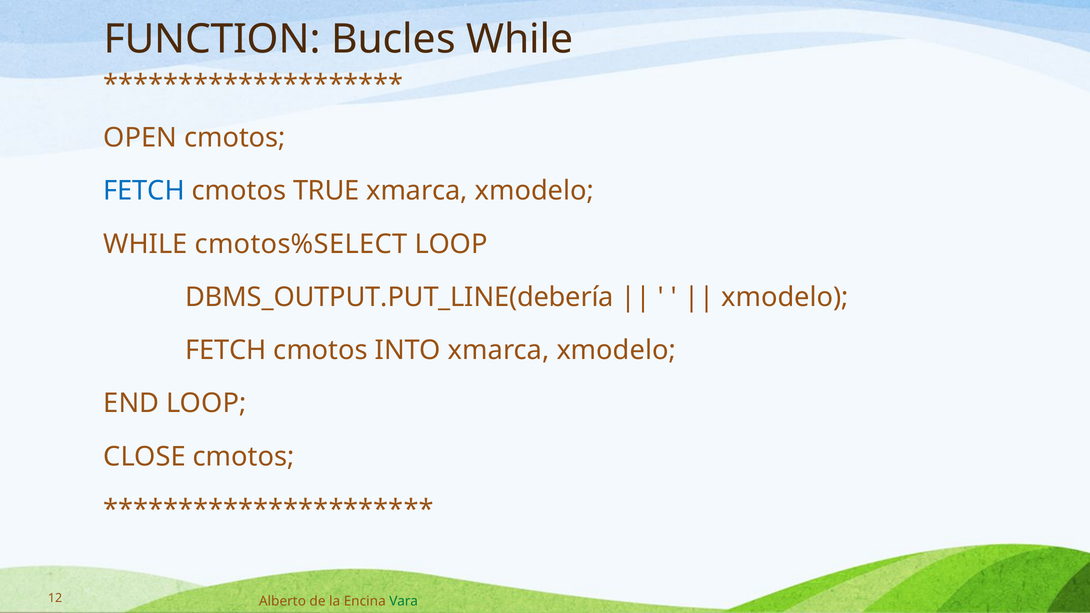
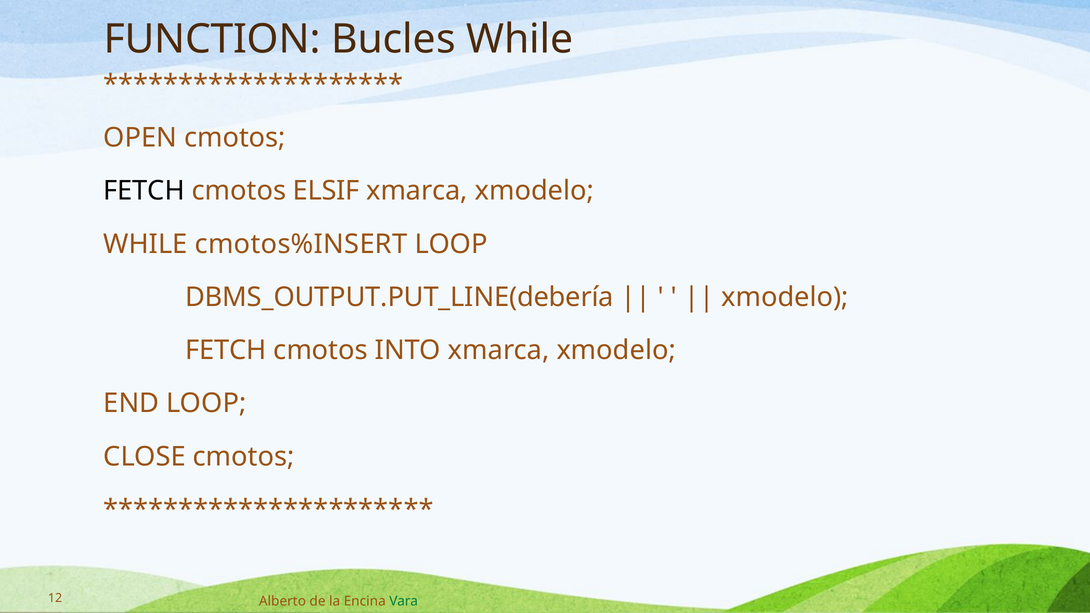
FETCH at (144, 191) colour: blue -> black
TRUE: TRUE -> ELSIF
cmotos%SELECT: cmotos%SELECT -> cmotos%INSERT
